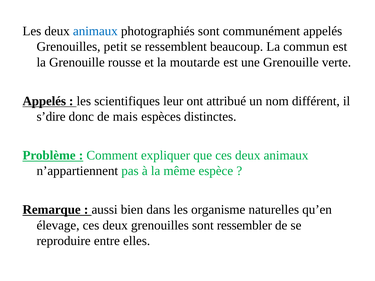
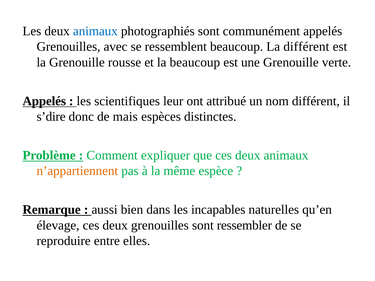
petit: petit -> avec
La commun: commun -> différent
la moutarde: moutarde -> beaucoup
n’appartiennent colour: black -> orange
organisme: organisme -> incapables
